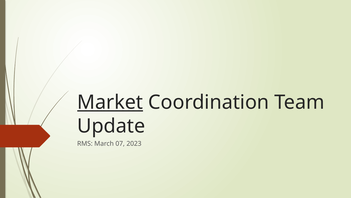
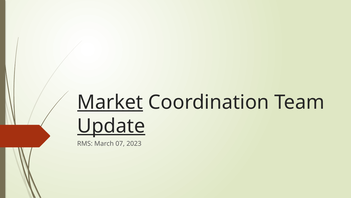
Update underline: none -> present
